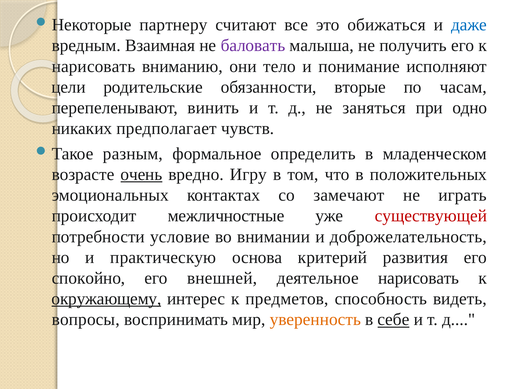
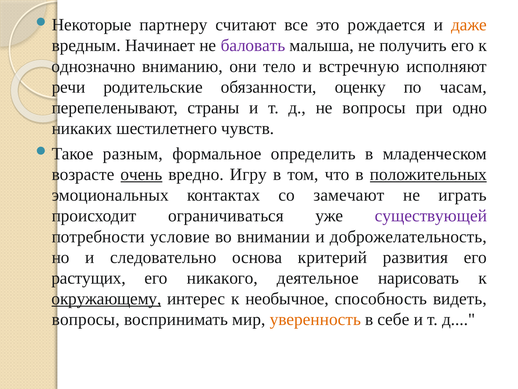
обижаться: обижаться -> рождается
даже colour: blue -> orange
Взаимная: Взаимная -> Начинает
нарисовать at (93, 66): нарисовать -> однозначно
понимание: понимание -> встречную
цели: цели -> речи
вторые: вторые -> оценку
винить: винить -> страны
не заняться: заняться -> вопросы
предполагает: предполагает -> шестилетнего
положительных underline: none -> present
межличностные: межличностные -> ограничиваться
существующей colour: red -> purple
практическую: практическую -> следовательно
спокойно: спокойно -> растущих
внешней: внешней -> никакого
предметов: предметов -> необычное
себе underline: present -> none
